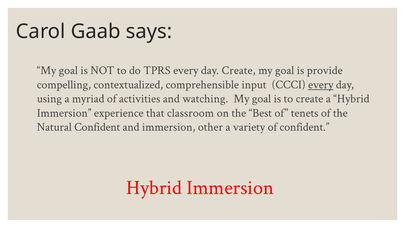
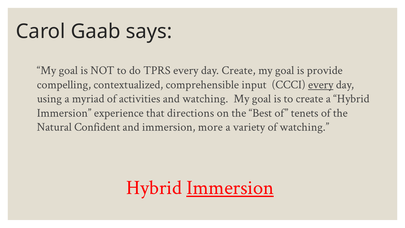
classroom: classroom -> directions
other: other -> more
of confident: confident -> watching
Immersion at (230, 187) underline: none -> present
